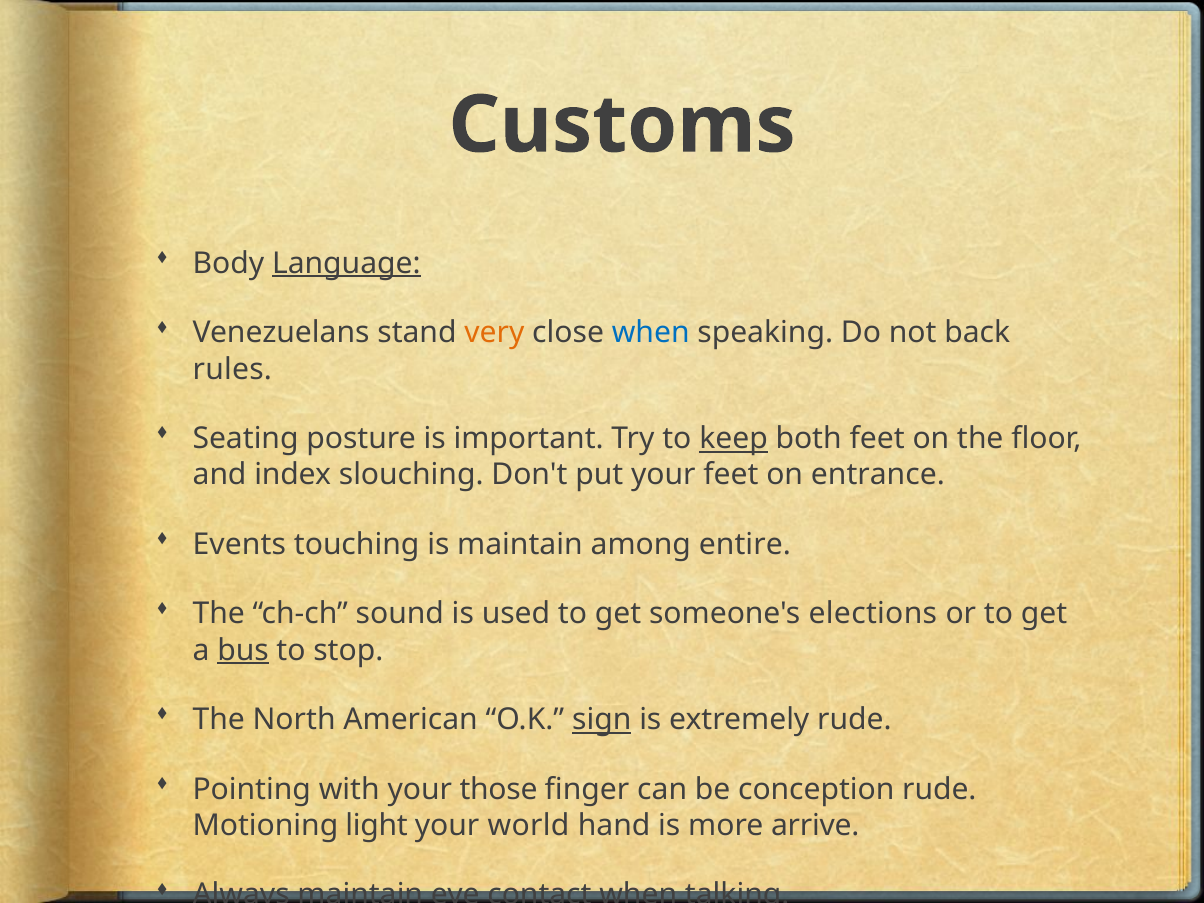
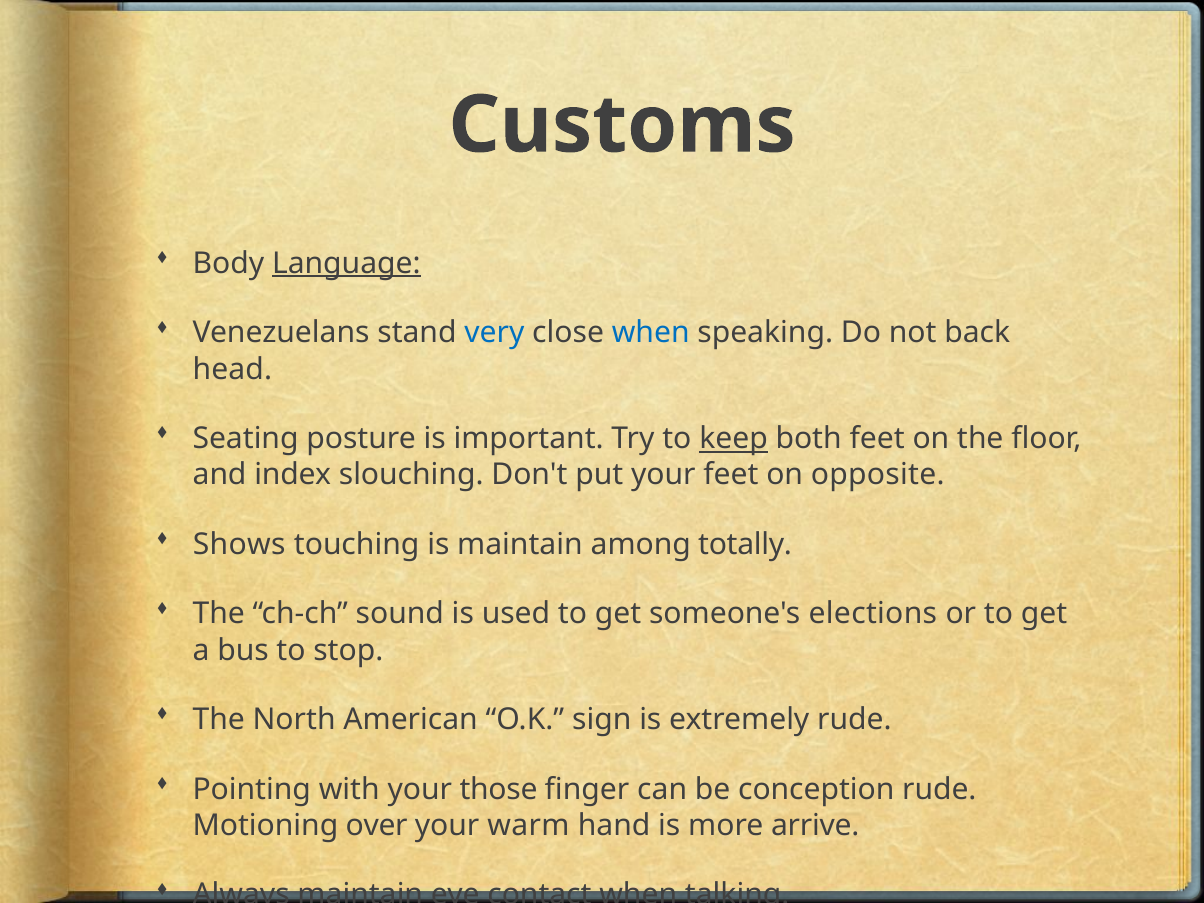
very colour: orange -> blue
rules: rules -> head
entrance: entrance -> opposite
Events: Events -> Shows
entire: entire -> totally
bus underline: present -> none
sign underline: present -> none
light: light -> over
world: world -> warm
